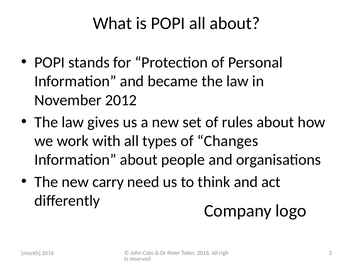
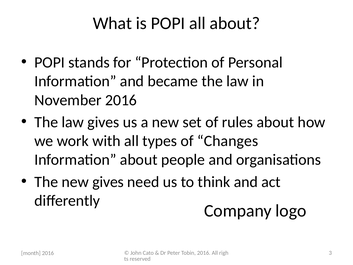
November 2012: 2012 -> 2016
new carry: carry -> gives
